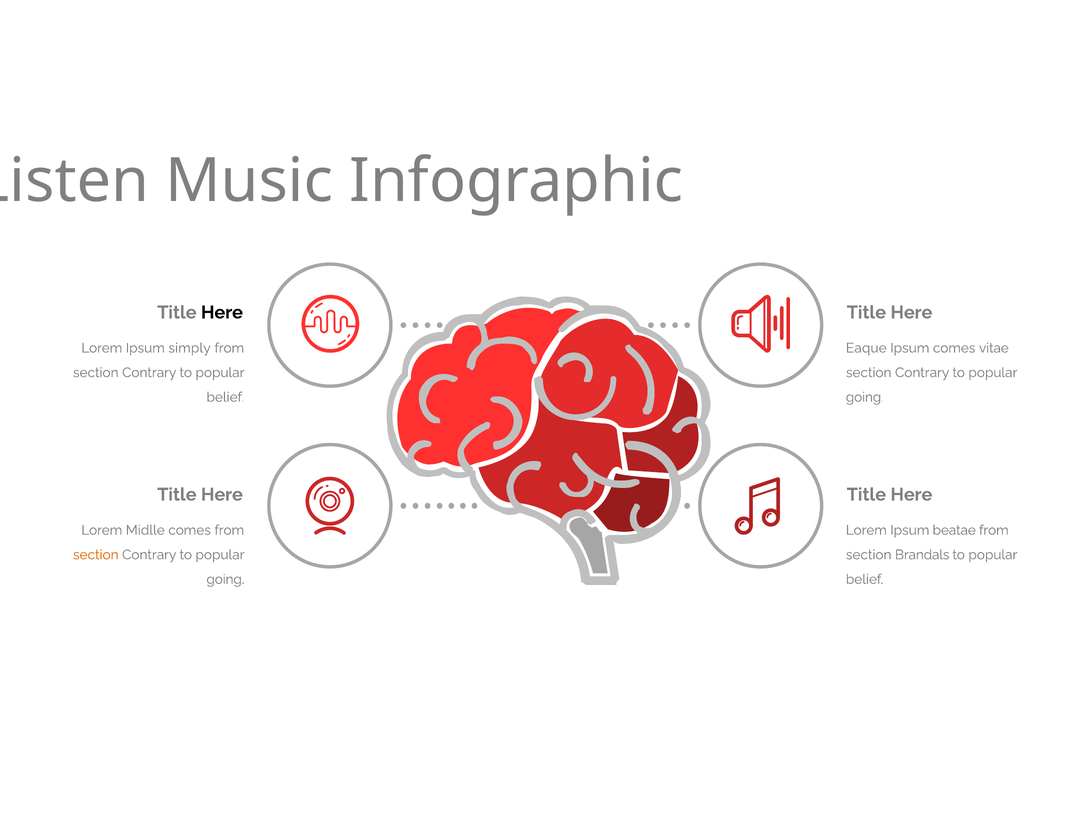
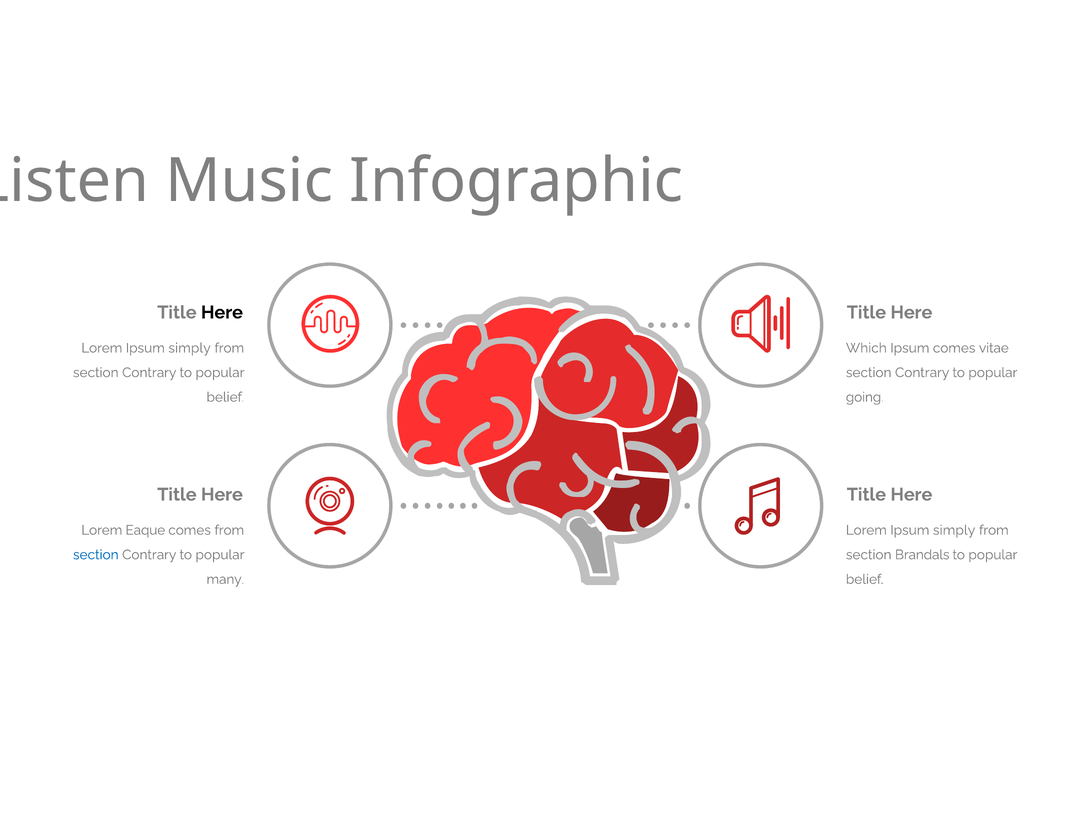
Eaque: Eaque -> Which
Midlle: Midlle -> Eaque
beatae at (954, 530): beatae -> simply
section at (96, 555) colour: orange -> blue
going at (225, 580): going -> many
